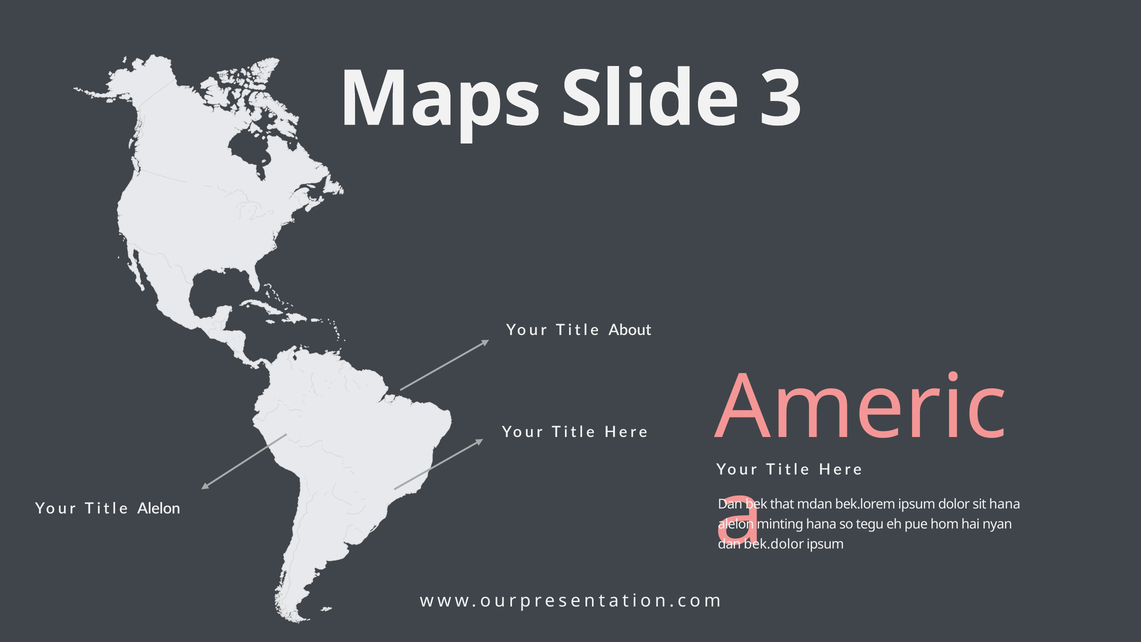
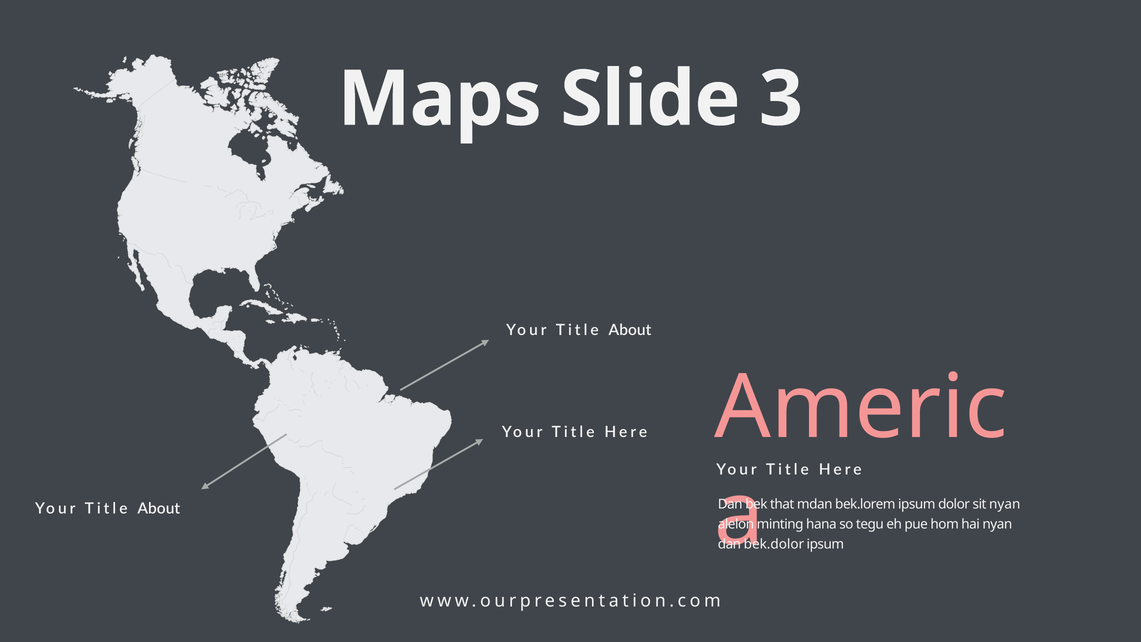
sit hana: hana -> nyan
Alelon at (159, 508): Alelon -> About
